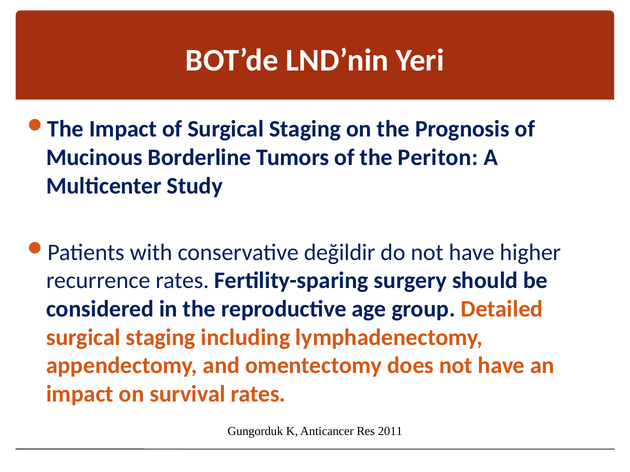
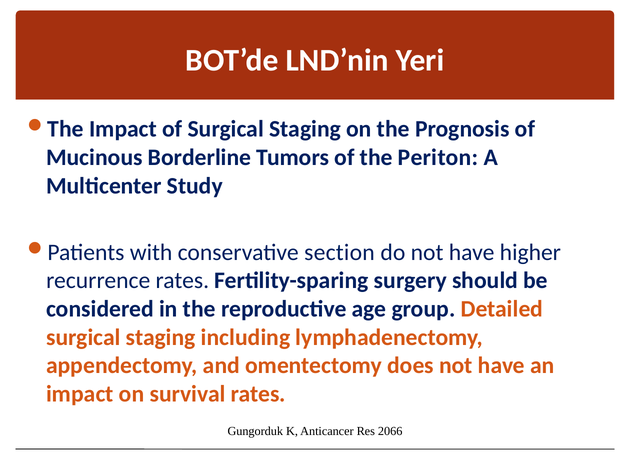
değildir: değildir -> section
2011: 2011 -> 2066
